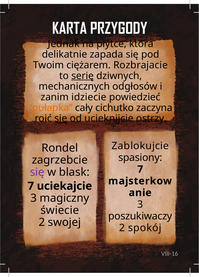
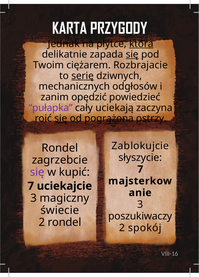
która underline: none -> present
się at (132, 54) underline: none -> present
idziecie: idziecie -> opędzić
pułapka colour: orange -> purple
cichutko: cichutko -> uciekają
ucieknijcie: ucieknijcie -> pogrążona
spasiony: spasiony -> słyszycie
blask: blask -> kupić
2 swojej: swojej -> rondel
